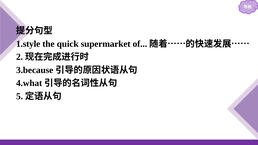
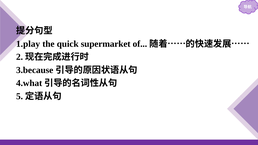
1.style: 1.style -> 1.play
